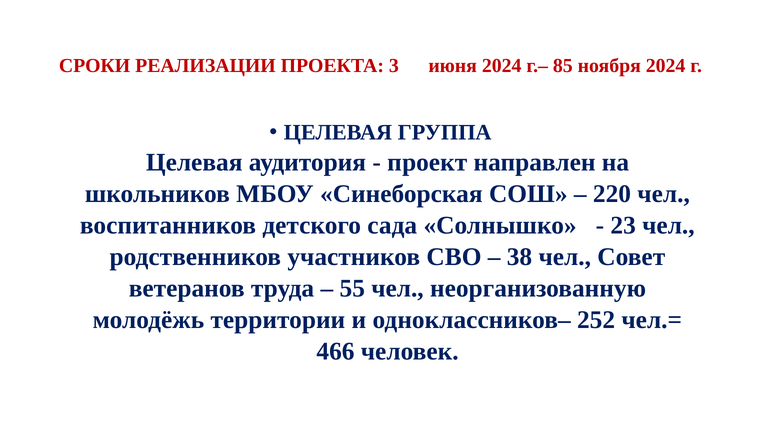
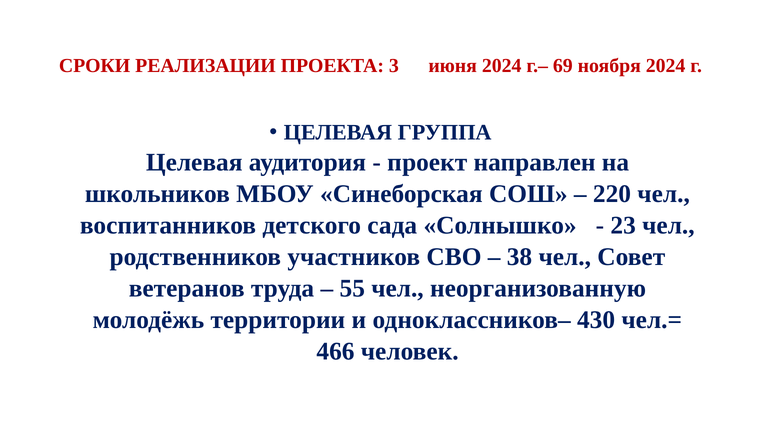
85: 85 -> 69
252: 252 -> 430
